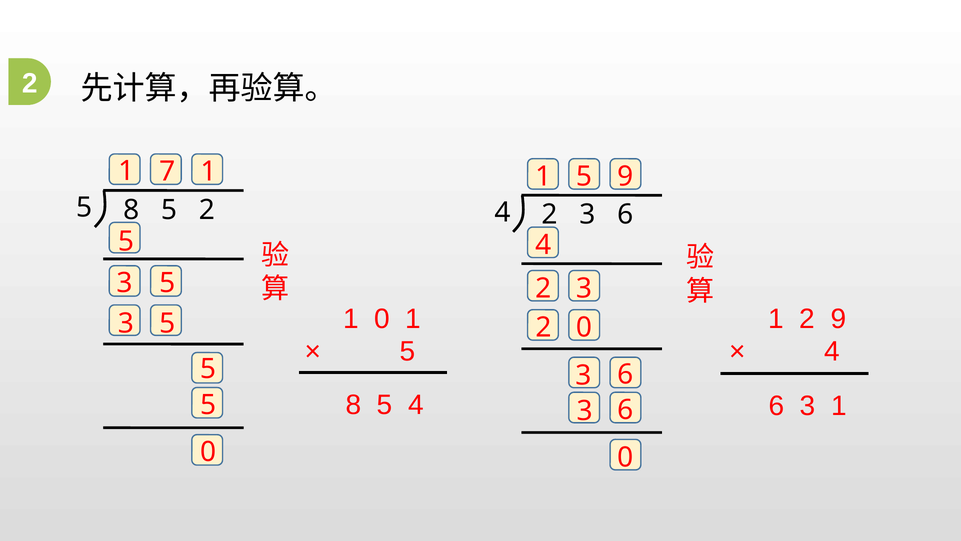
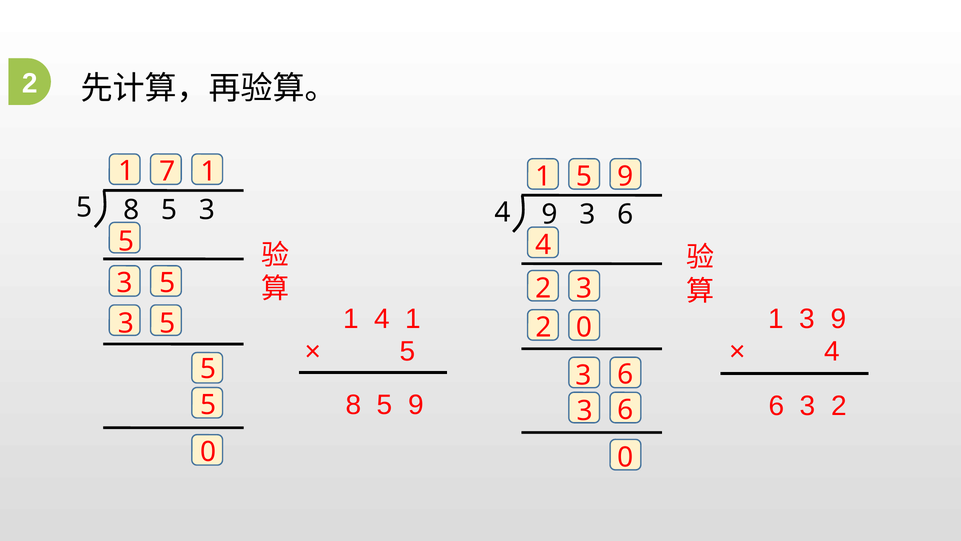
5 2: 2 -> 3
2 at (550, 215): 2 -> 9
1 0: 0 -> 4
2 at (807, 319): 2 -> 3
8 5 4: 4 -> 9
3 1: 1 -> 2
